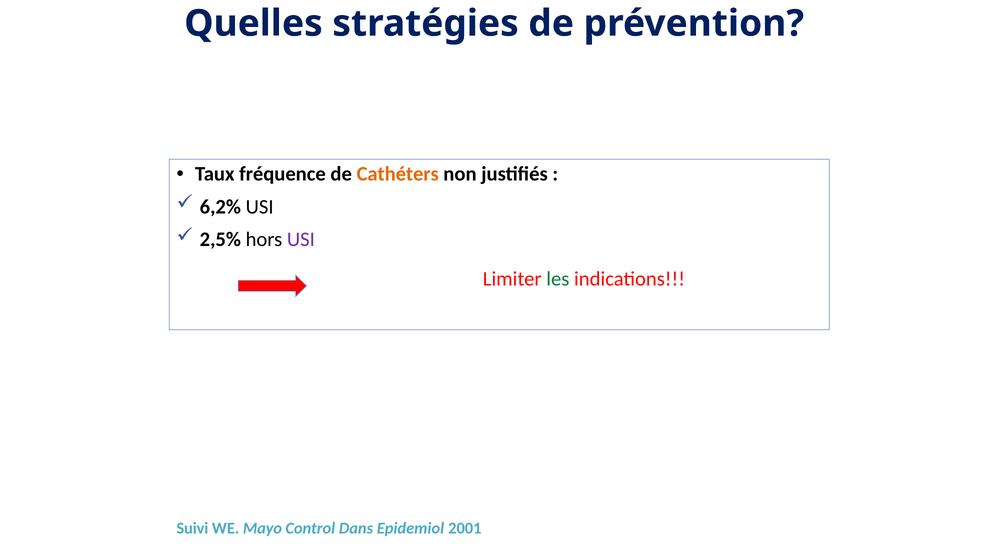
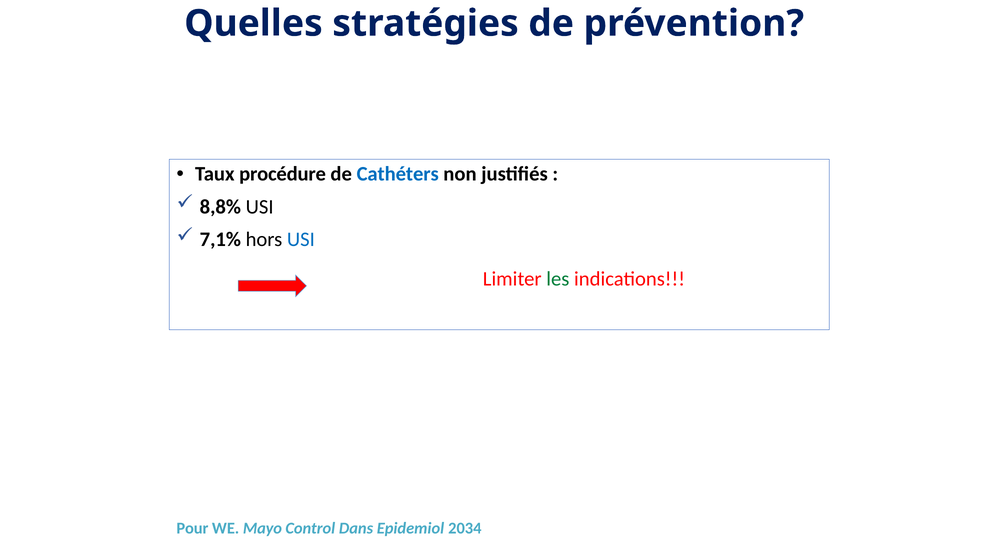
fréquence: fréquence -> procédure
Cathéters colour: orange -> blue
6,2%: 6,2% -> 8,8%
2,5%: 2,5% -> 7,1%
USI at (301, 239) colour: purple -> blue
Suivi: Suivi -> Pour
2001: 2001 -> 2034
